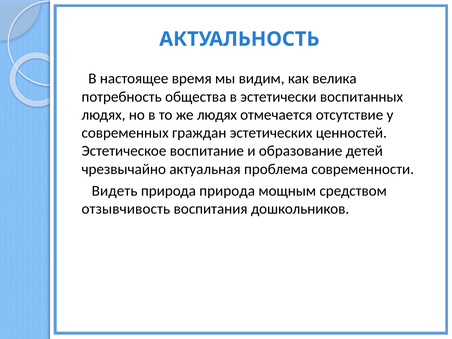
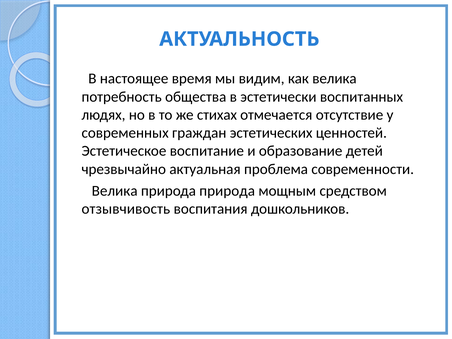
же людях: людях -> стихах
Видеть at (115, 191): Видеть -> Велика
